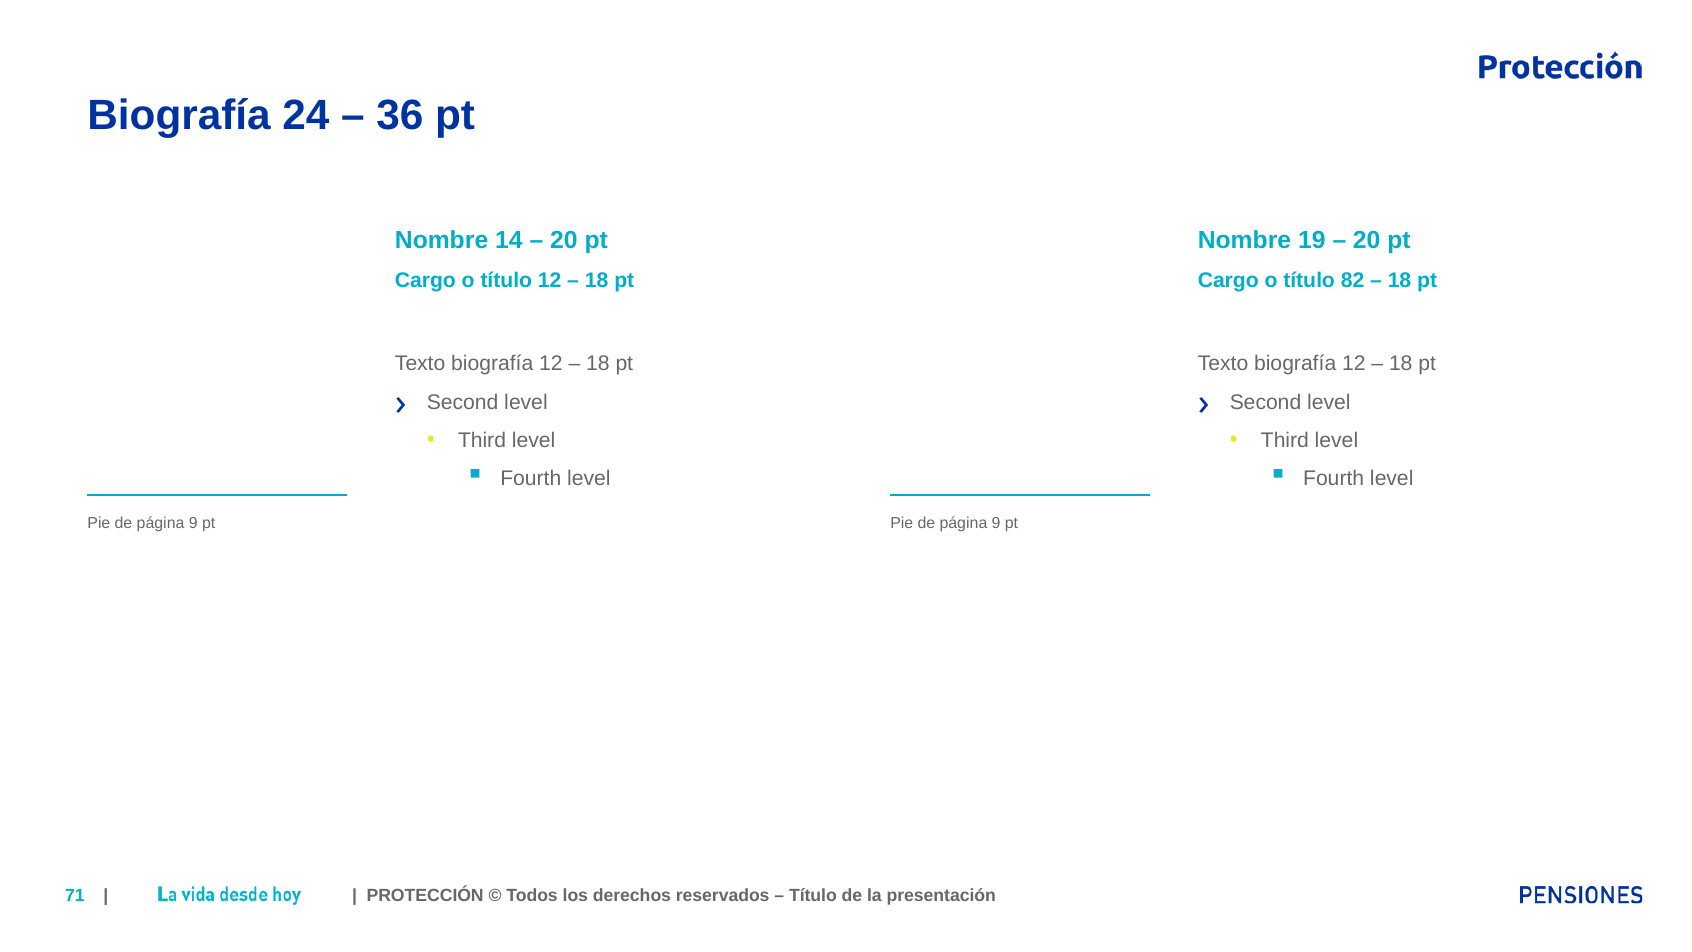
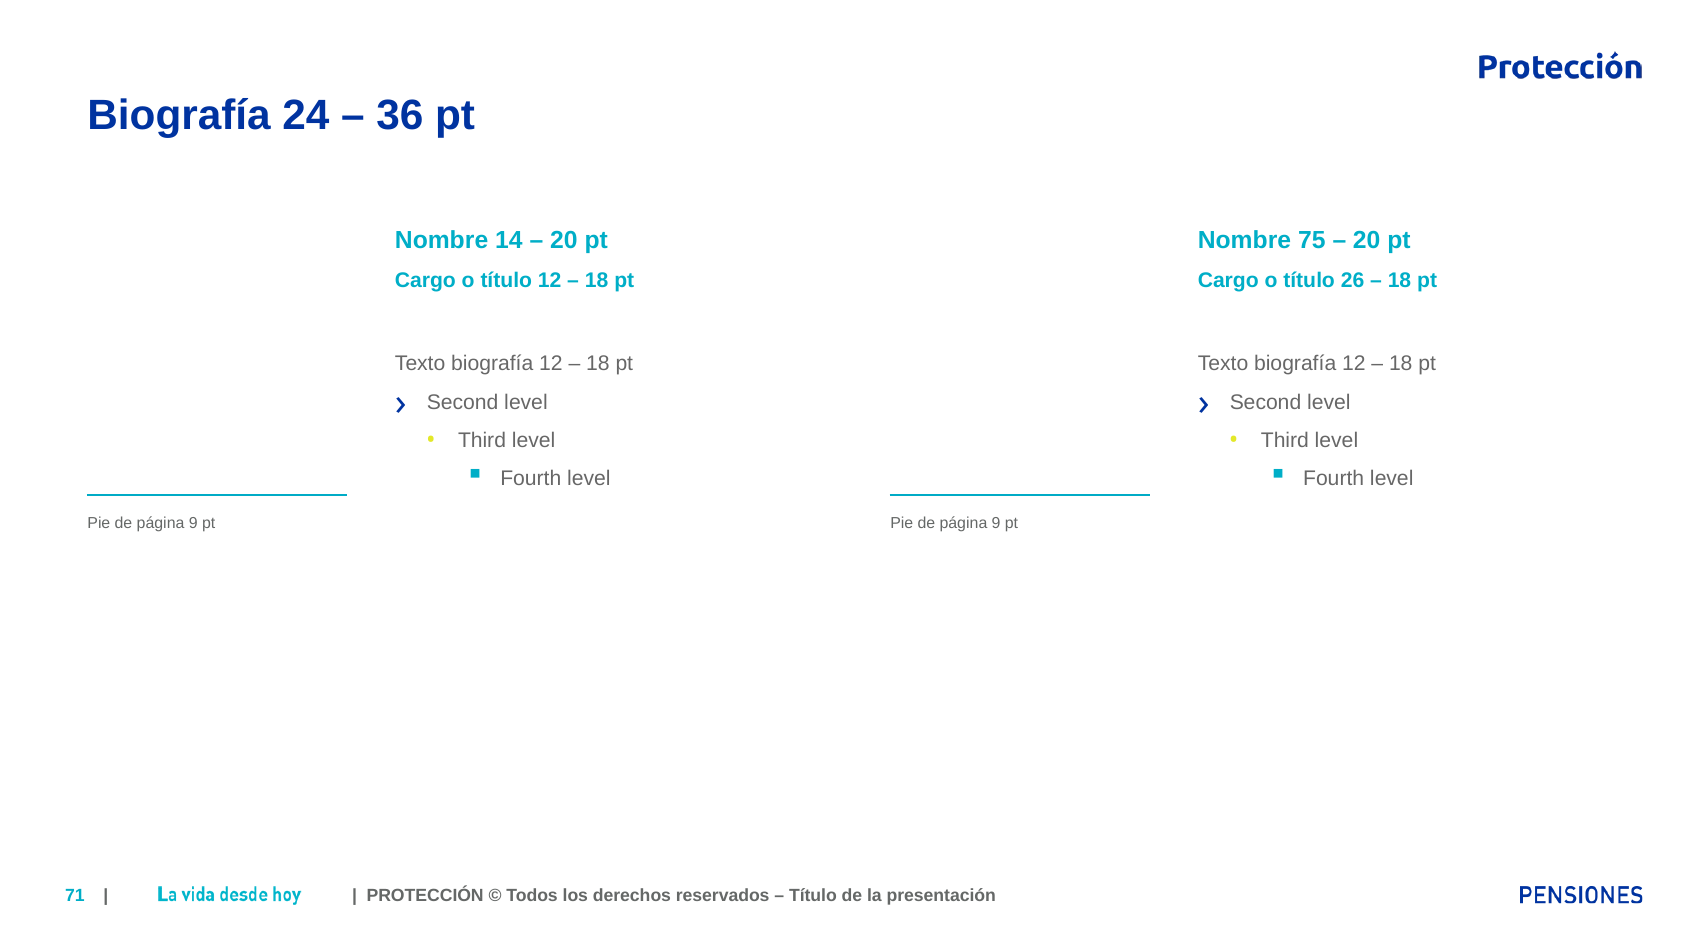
19: 19 -> 75
82: 82 -> 26
